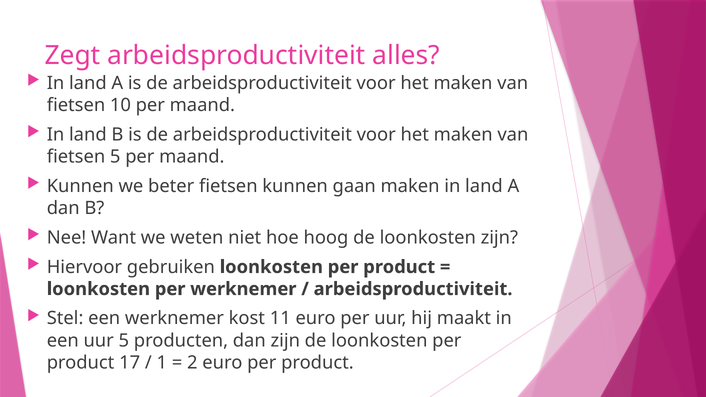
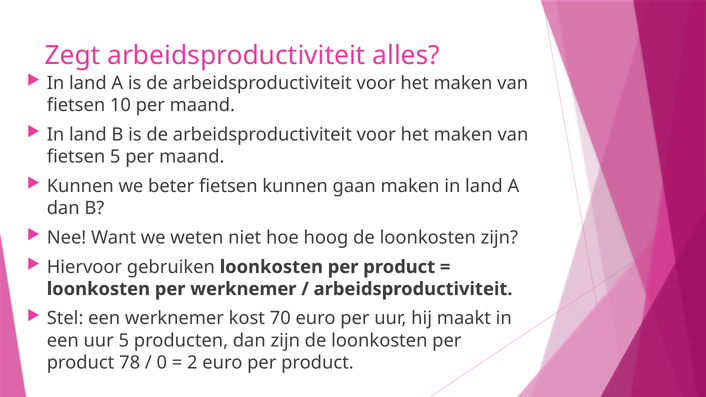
11: 11 -> 70
17: 17 -> 78
1: 1 -> 0
